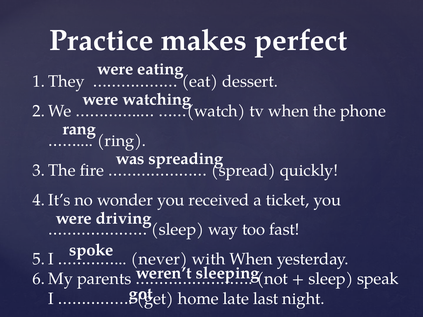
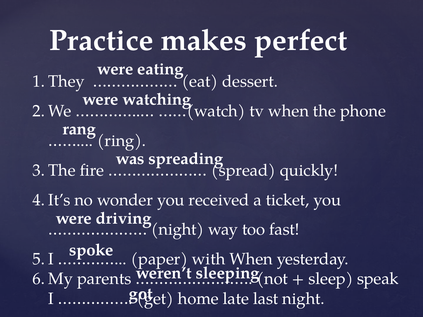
sleep at (178, 230): sleep -> night
never: never -> paper
